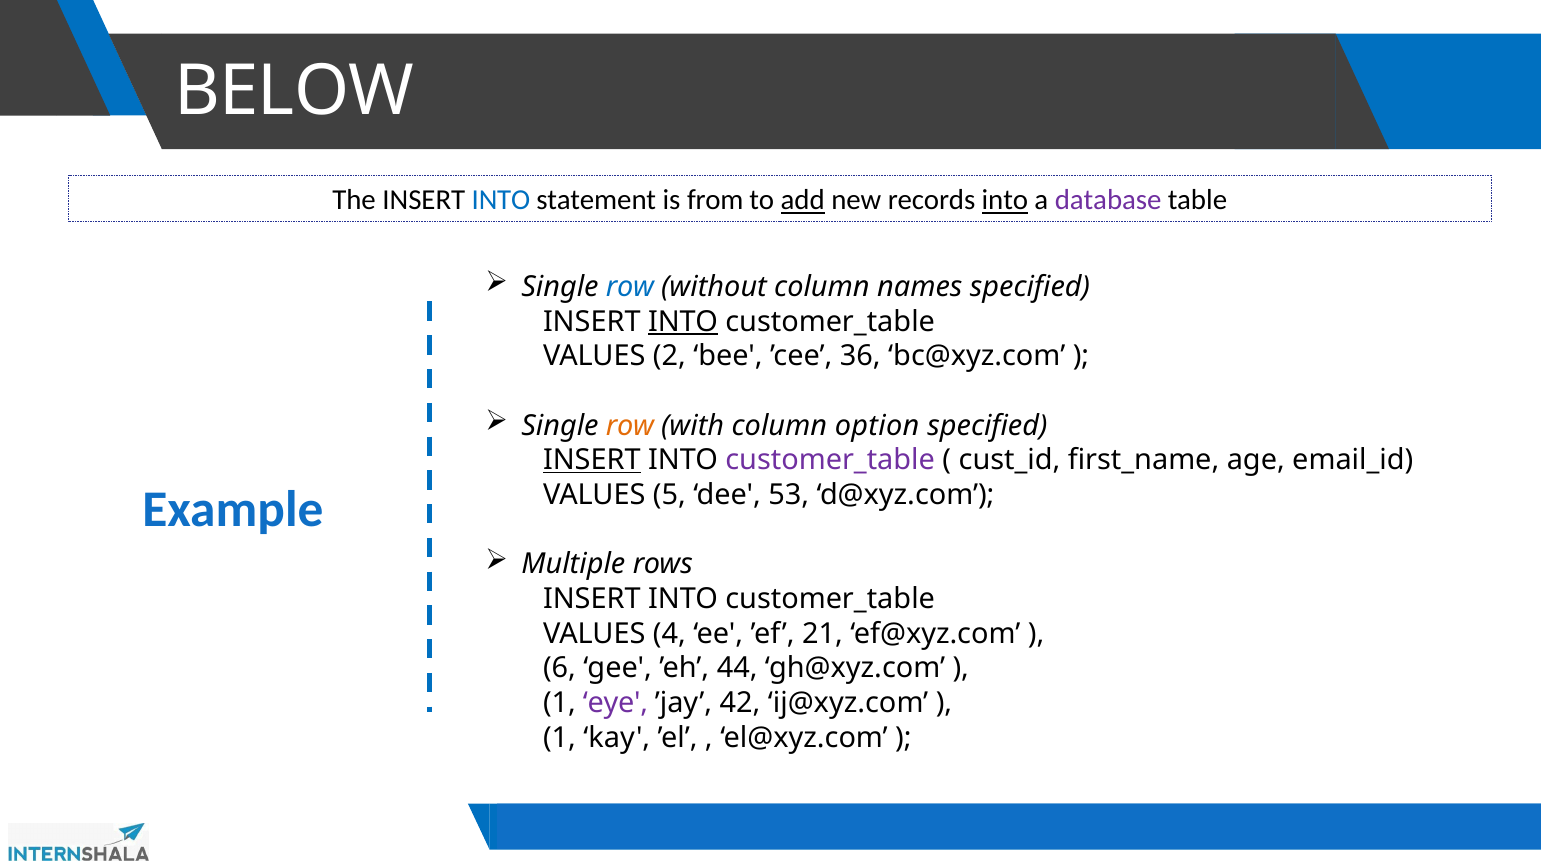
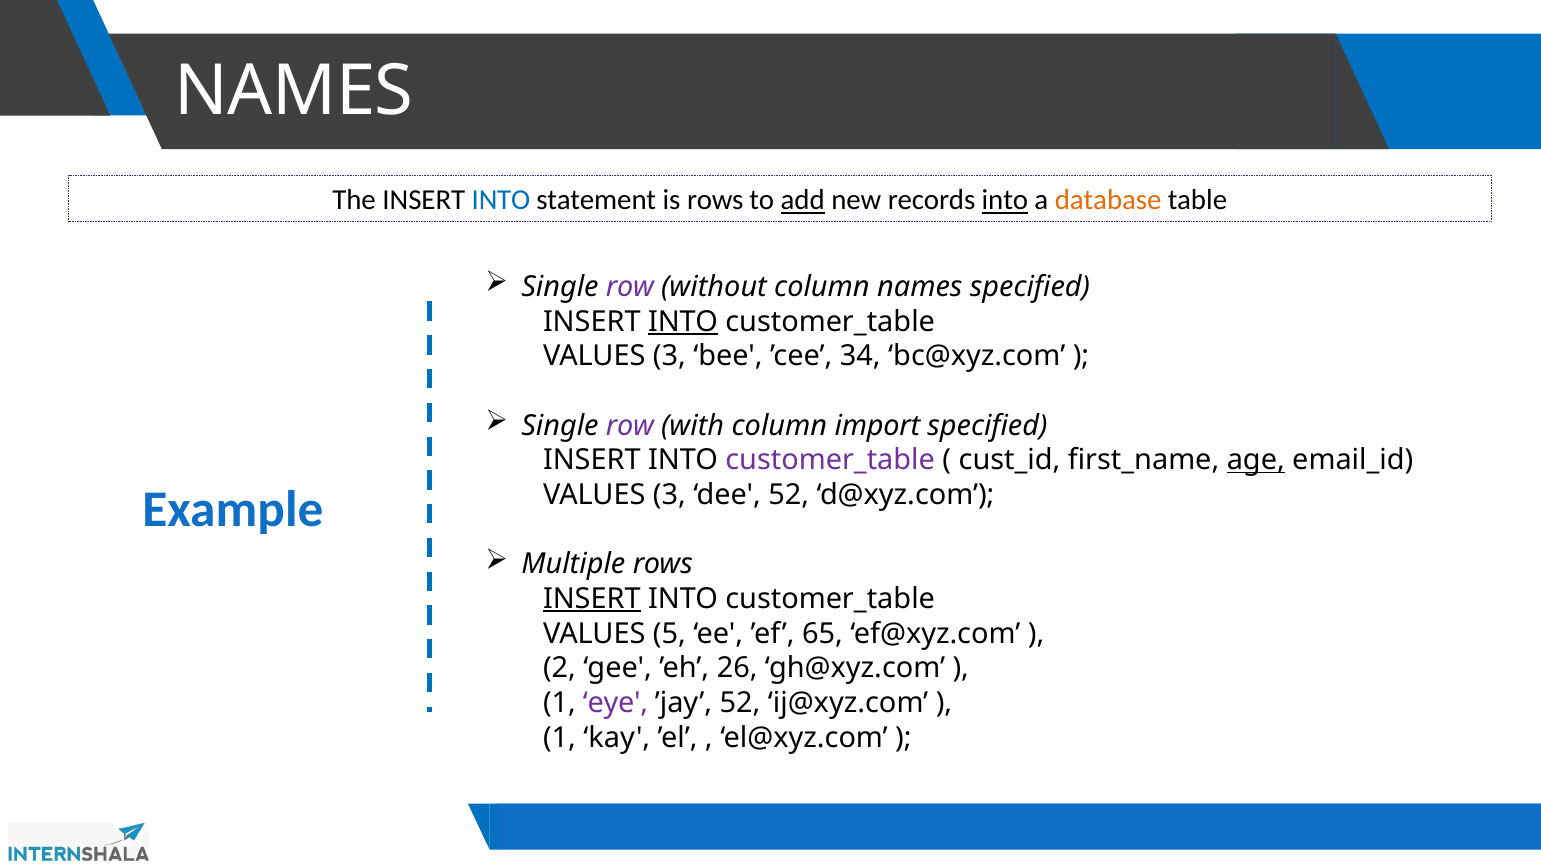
BELOW at (294, 91): BELOW -> NAMES
is from: from -> rows
database colour: purple -> orange
row at (630, 287) colour: blue -> purple
2 at (669, 356): 2 -> 3
36: 36 -> 34
row at (630, 425) colour: orange -> purple
option: option -> import
INSERT at (592, 460) underline: present -> none
age underline: none -> present
5 at (669, 495): 5 -> 3
dee 53: 53 -> 52
INSERT at (592, 599) underline: none -> present
4: 4 -> 5
21: 21 -> 65
6: 6 -> 2
44: 44 -> 26
’jay 42: 42 -> 52
